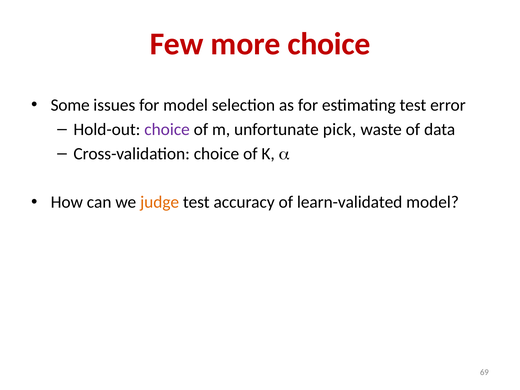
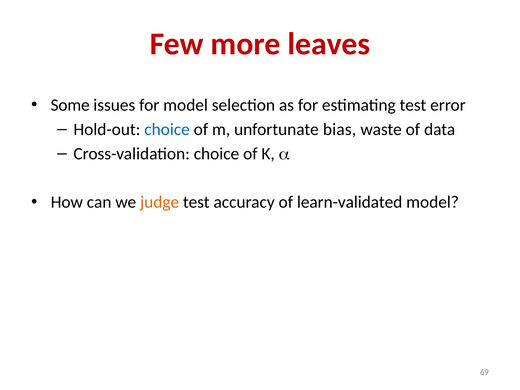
more choice: choice -> leaves
choice at (167, 129) colour: purple -> blue
pick: pick -> bias
